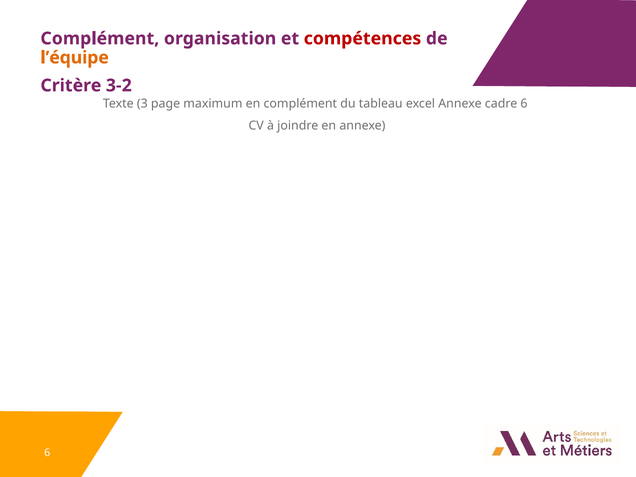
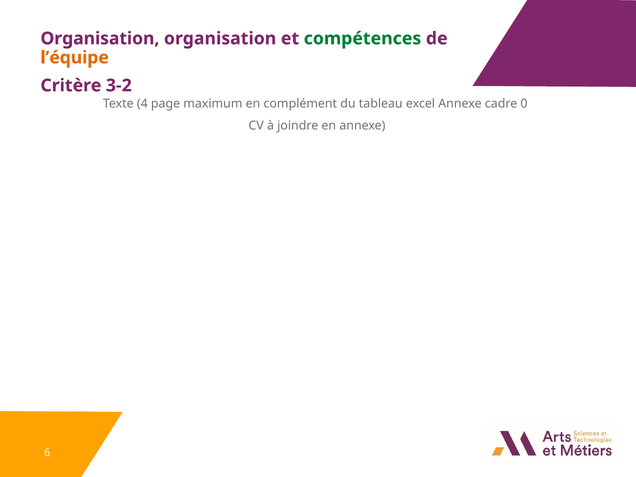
Complément at (100, 39): Complément -> Organisation
compétences colour: red -> green
3: 3 -> 4
cadre 6: 6 -> 0
